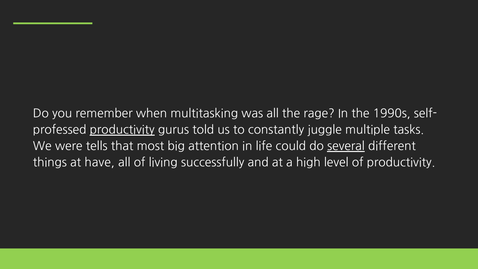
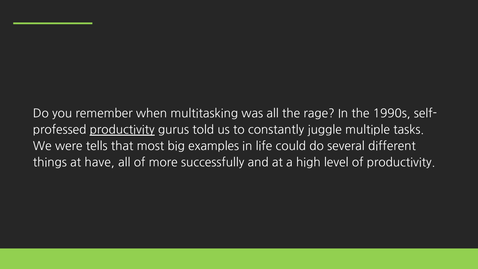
attention: attention -> examples
several underline: present -> none
living: living -> more
